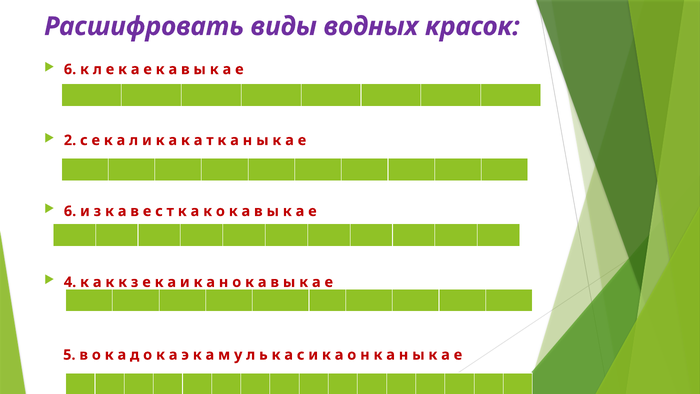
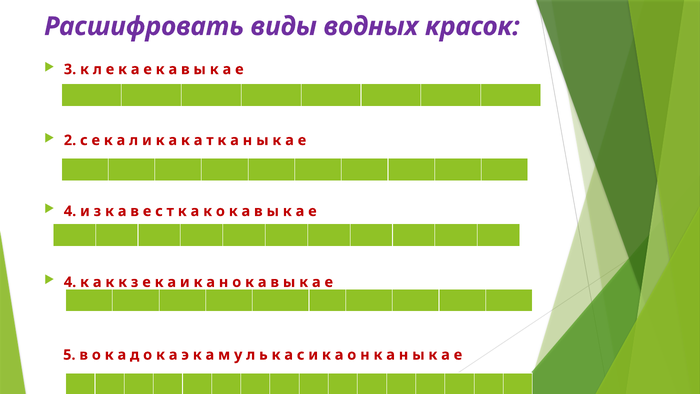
6 at (70, 69): 6 -> 3
6 at (70, 211): 6 -> 4
